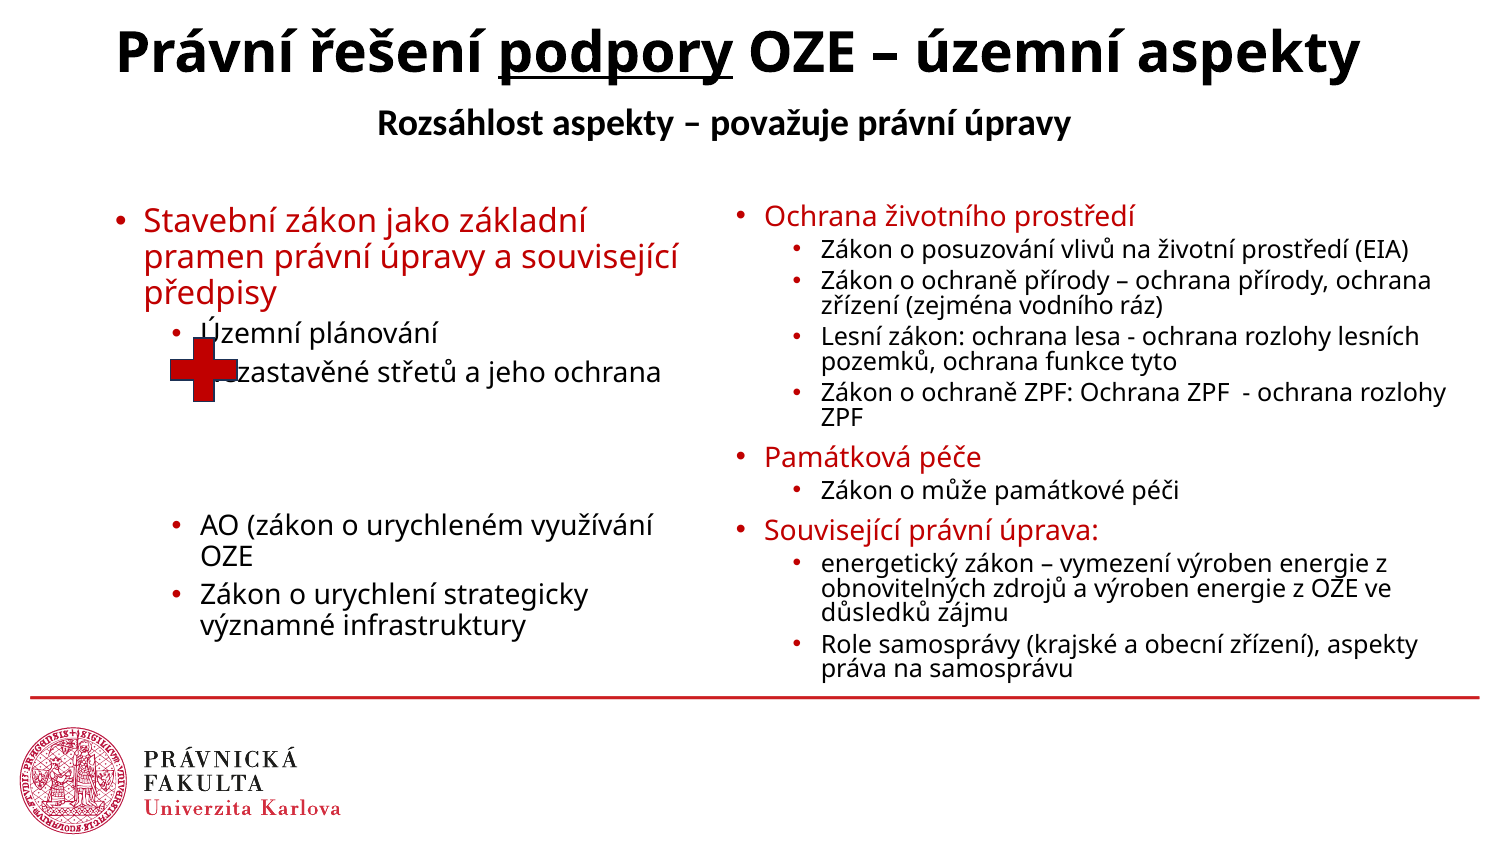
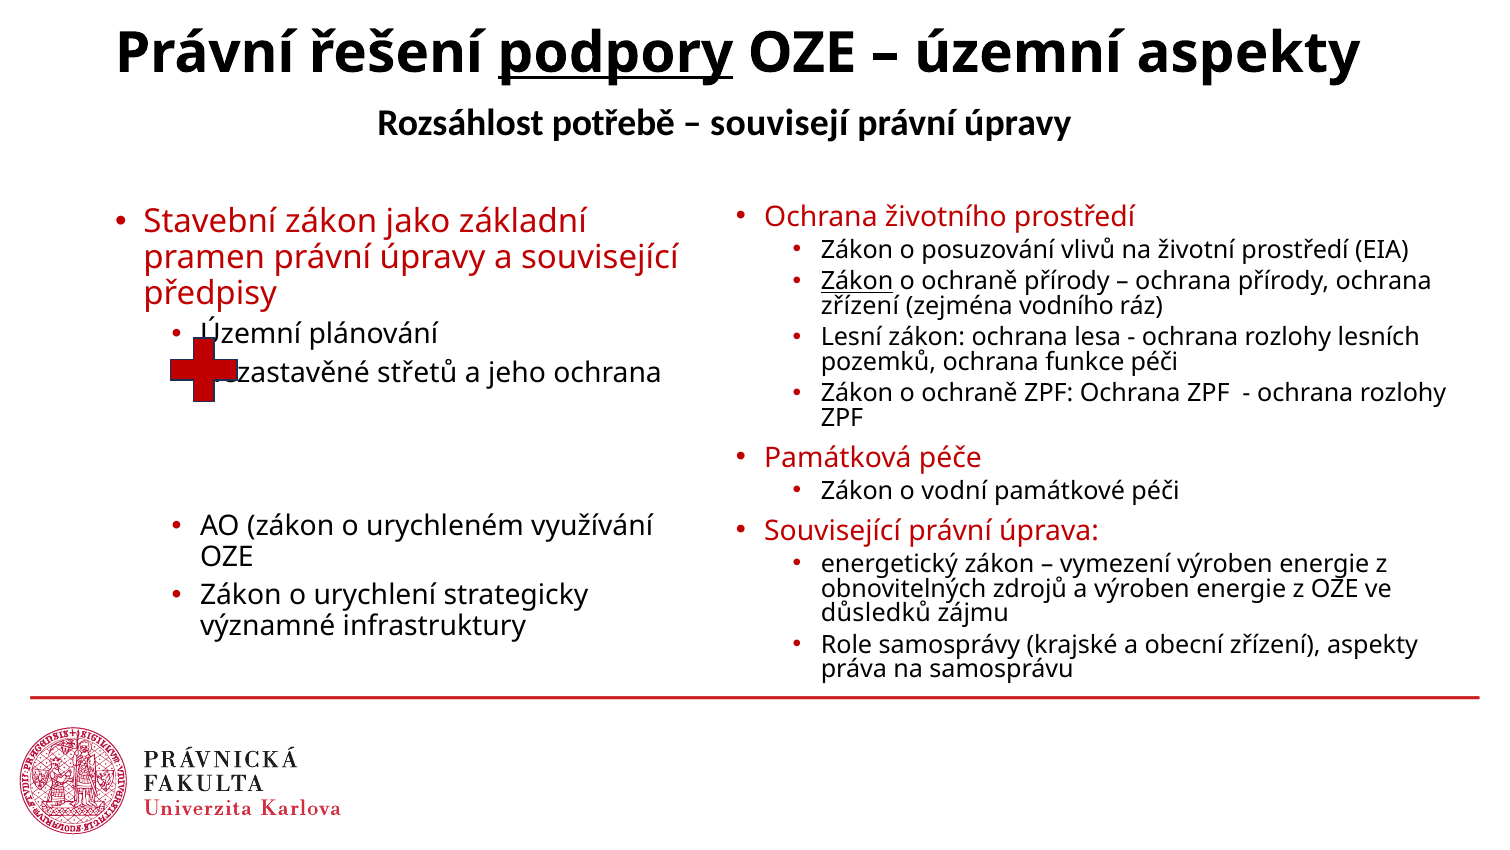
Rozsáhlost aspekty: aspekty -> potřebě
považuje: považuje -> souvisejí
Zákon at (857, 281) underline: none -> present
funkce tyto: tyto -> péči
může: může -> vodní
